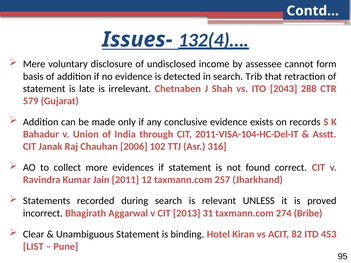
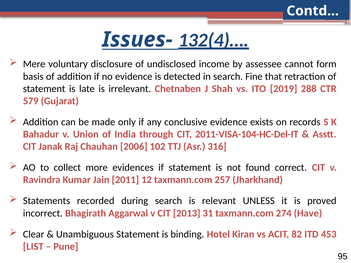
Trib: Trib -> Fine
2043: 2043 -> 2019
Bribe: Bribe -> Have
